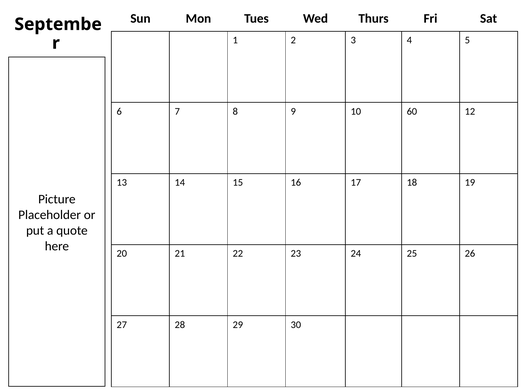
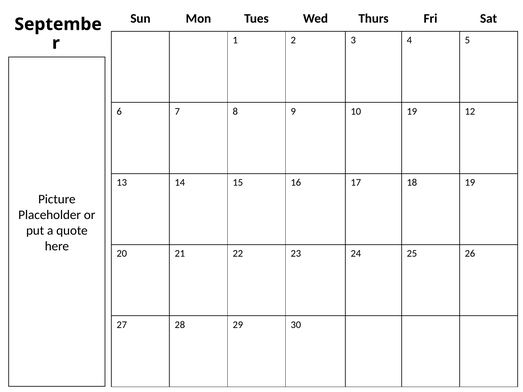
10 60: 60 -> 19
